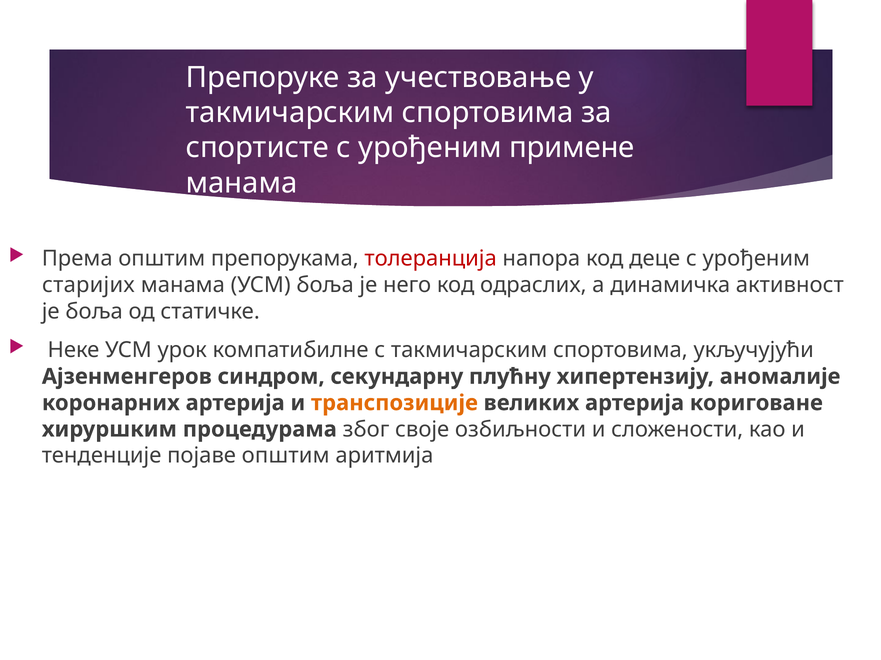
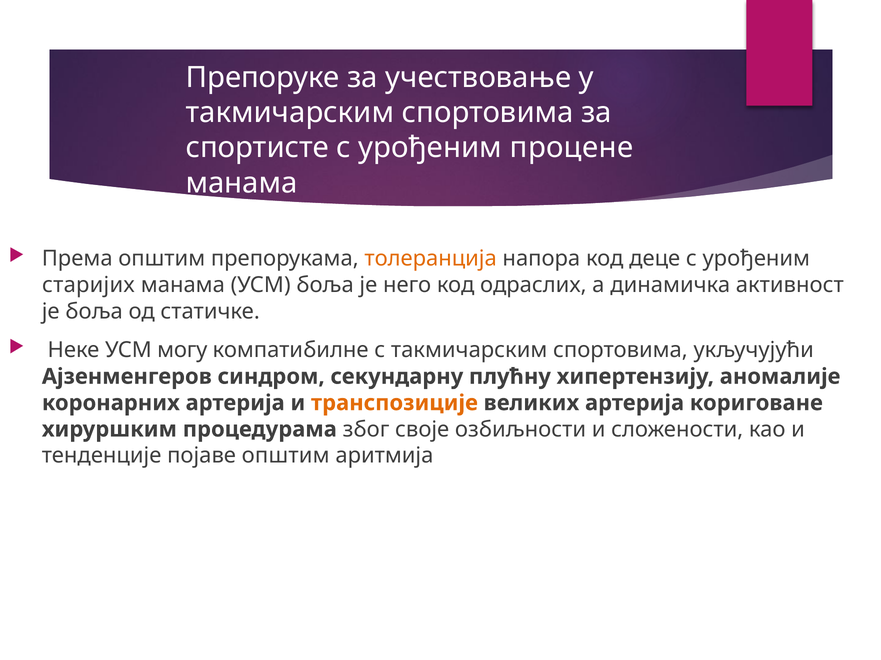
примене: примене -> процене
толеранција colour: red -> orange
урок: урок -> могу
